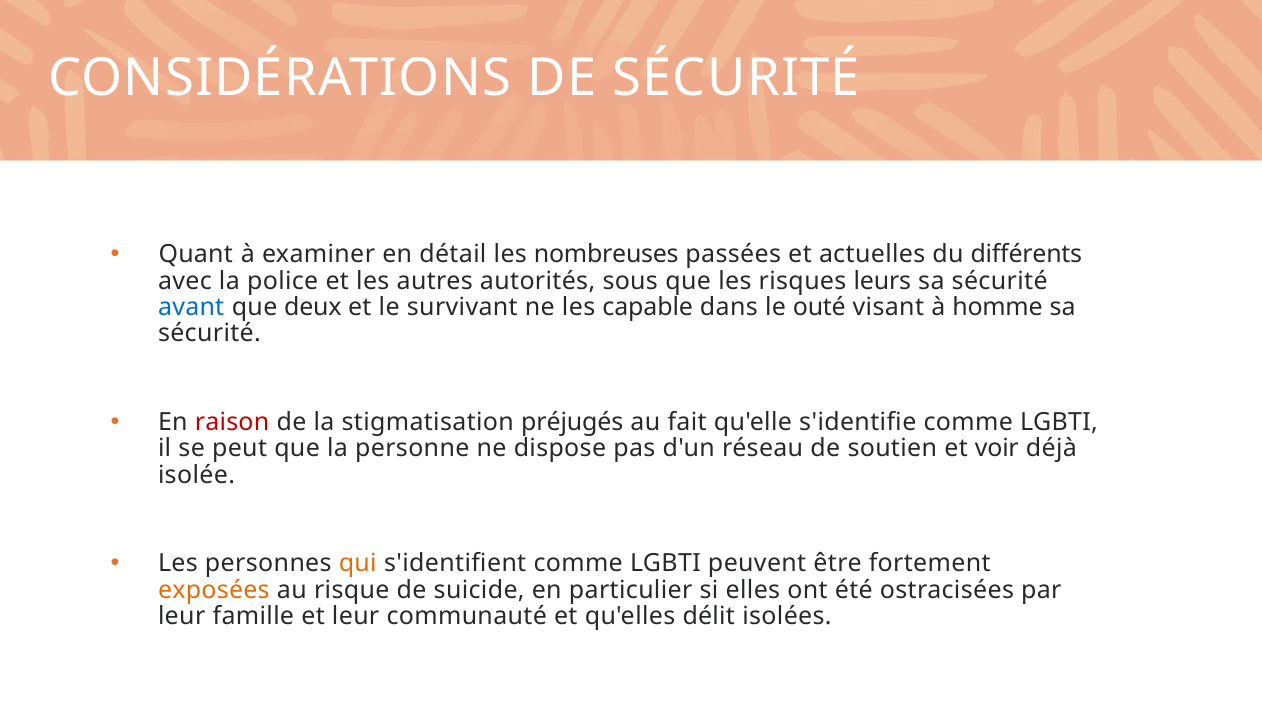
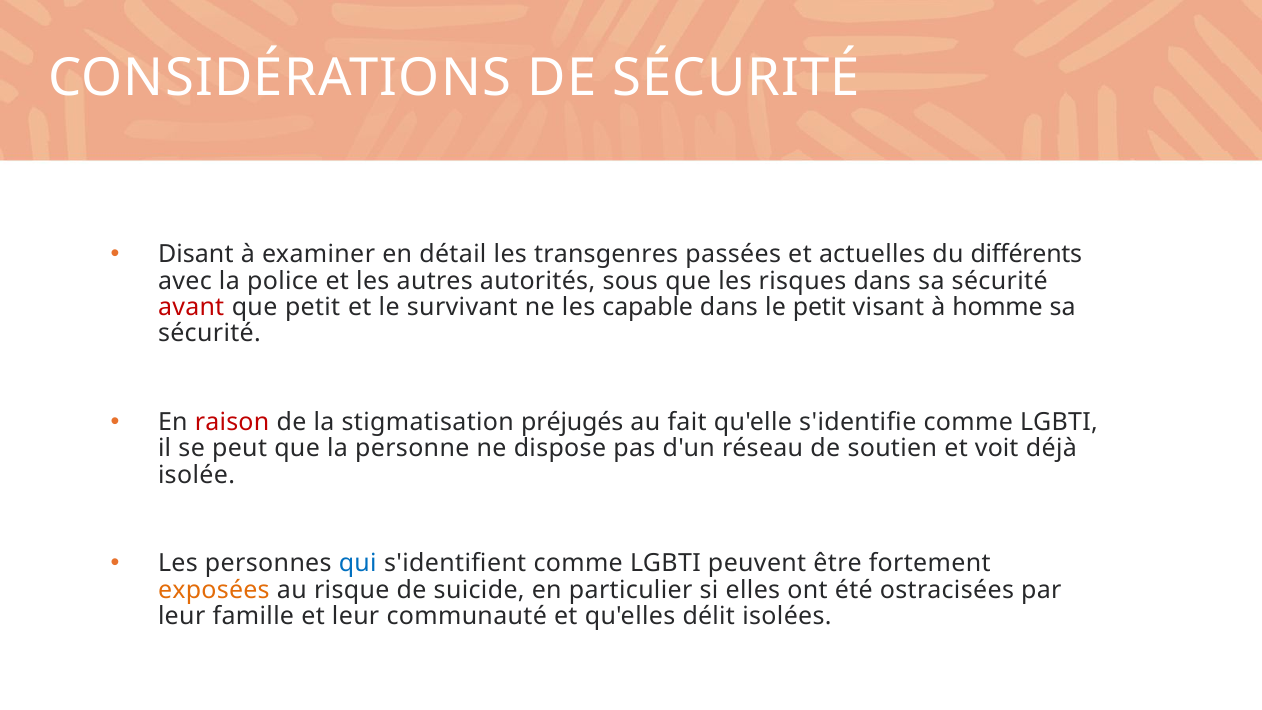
Quant: Quant -> Disant
nombreuses: nombreuses -> transgenres
risques leurs: leurs -> dans
avant colour: blue -> red
que deux: deux -> petit
le outé: outé -> petit
voir: voir -> voit
qui colour: orange -> blue
